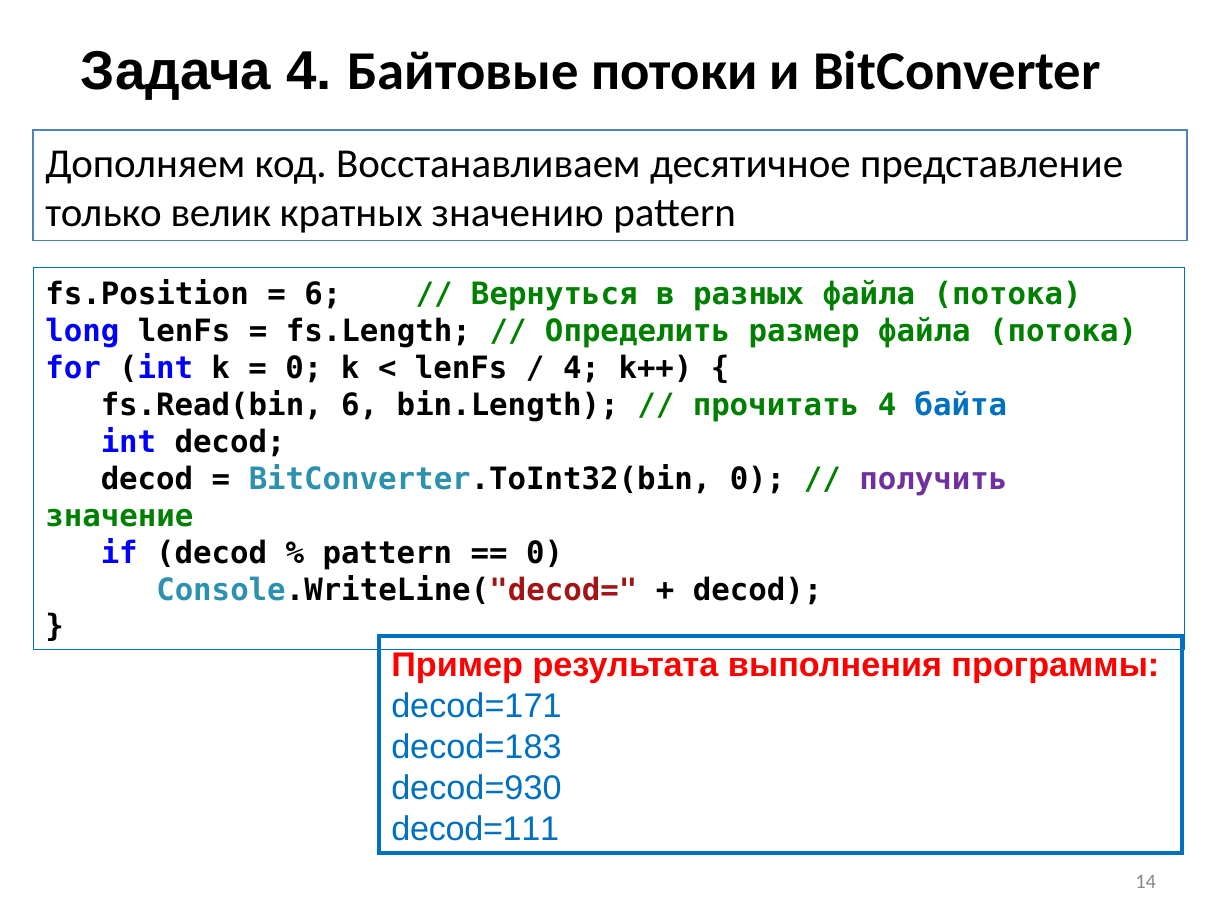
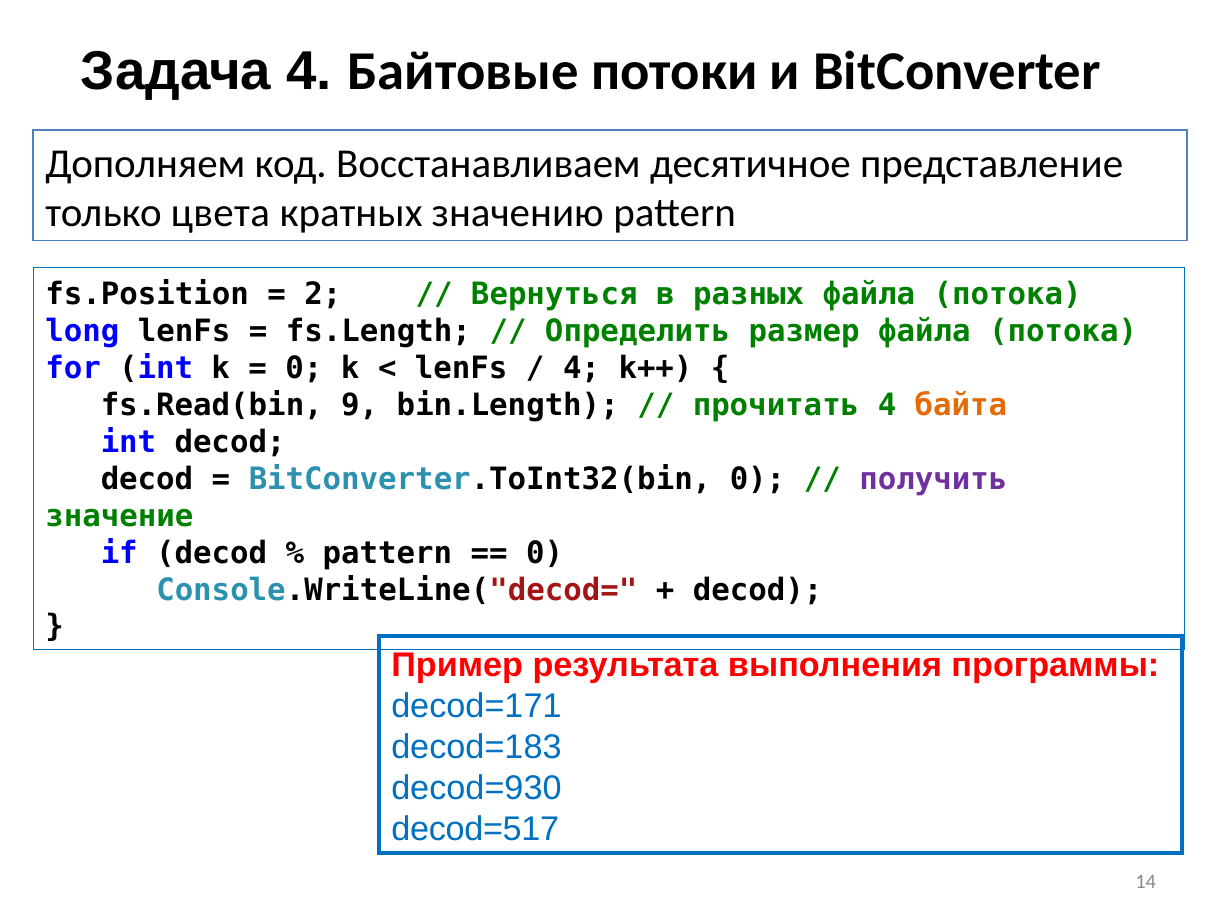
велик: велик -> цвета
6 at (323, 294): 6 -> 2
fs.Read(bin 6: 6 -> 9
байта colour: blue -> orange
decod=111: decod=111 -> decod=517
